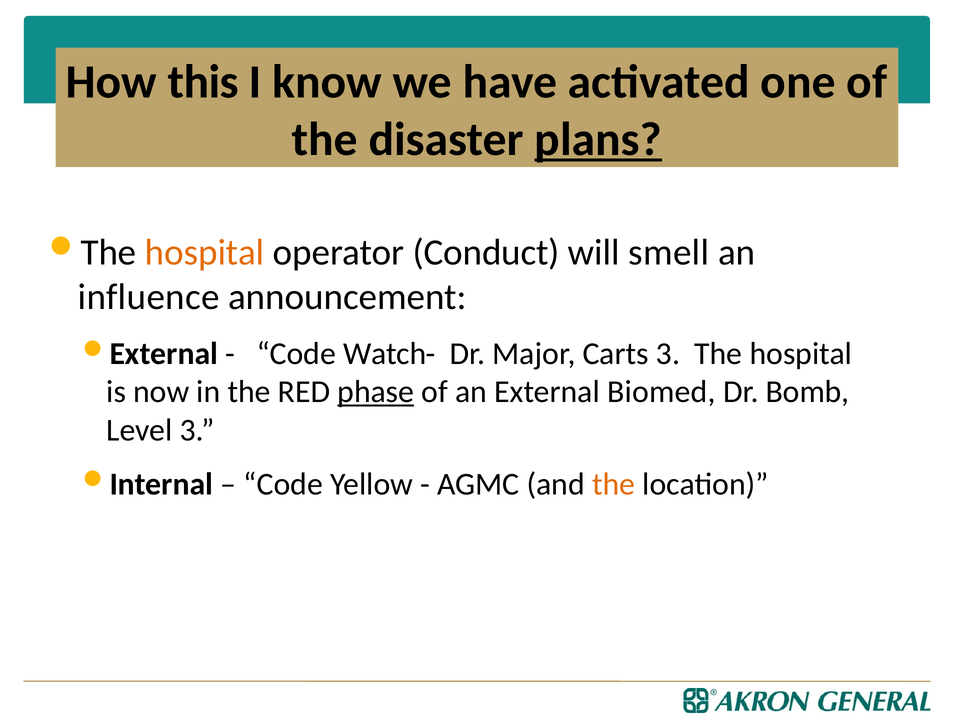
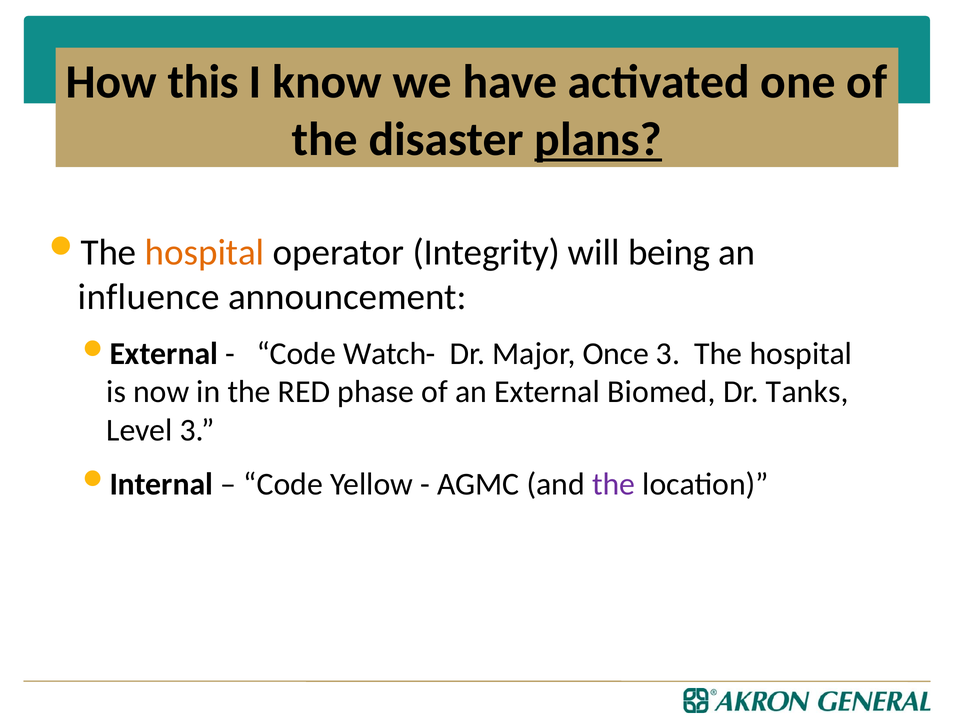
Conduct: Conduct -> Integrity
smell: smell -> being
Carts: Carts -> Once
phase underline: present -> none
Bomb: Bomb -> Tanks
the at (614, 484) colour: orange -> purple
